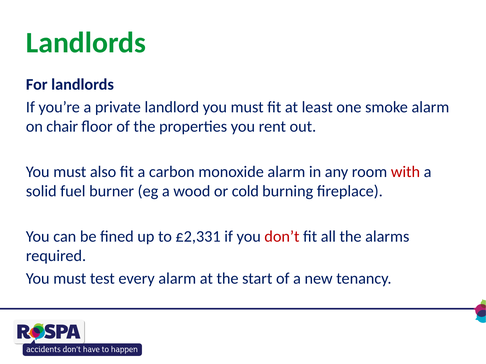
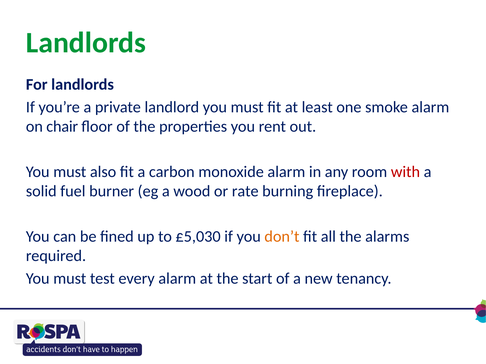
cold: cold -> rate
£2,331: £2,331 -> £5,030
don’t colour: red -> orange
